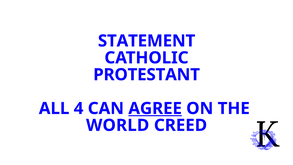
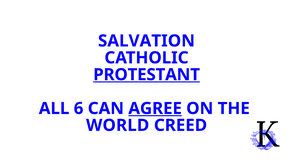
STATEMENT: STATEMENT -> SALVATION
PROTESTANT underline: none -> present
4: 4 -> 6
